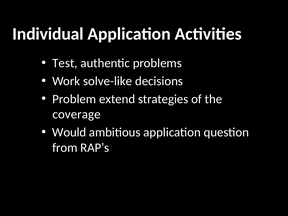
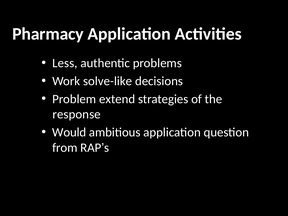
Individual: Individual -> Pharmacy
Test: Test -> Less
coverage: coverage -> response
